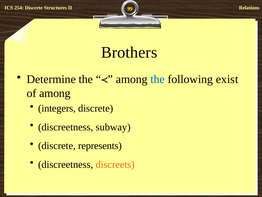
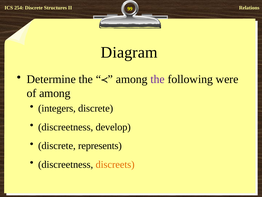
Brothers: Brothers -> Diagram
the at (158, 79) colour: blue -> purple
exist: exist -> were
subway: subway -> develop
